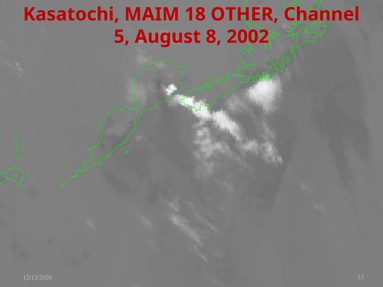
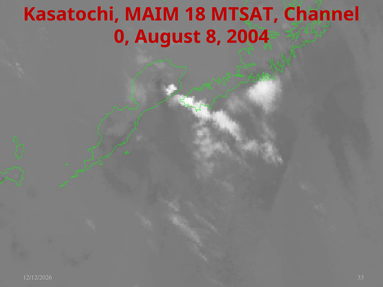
OTHER: OTHER -> MTSAT
5: 5 -> 0
2002: 2002 -> 2004
